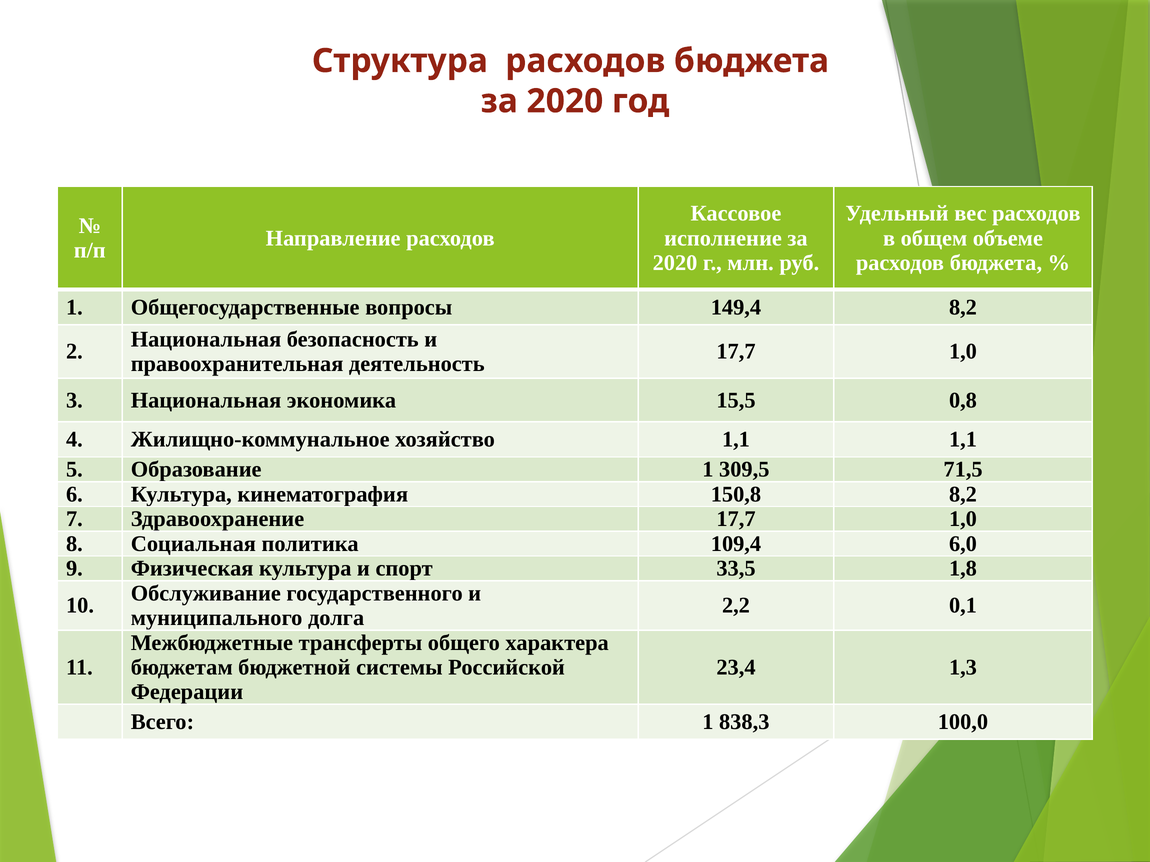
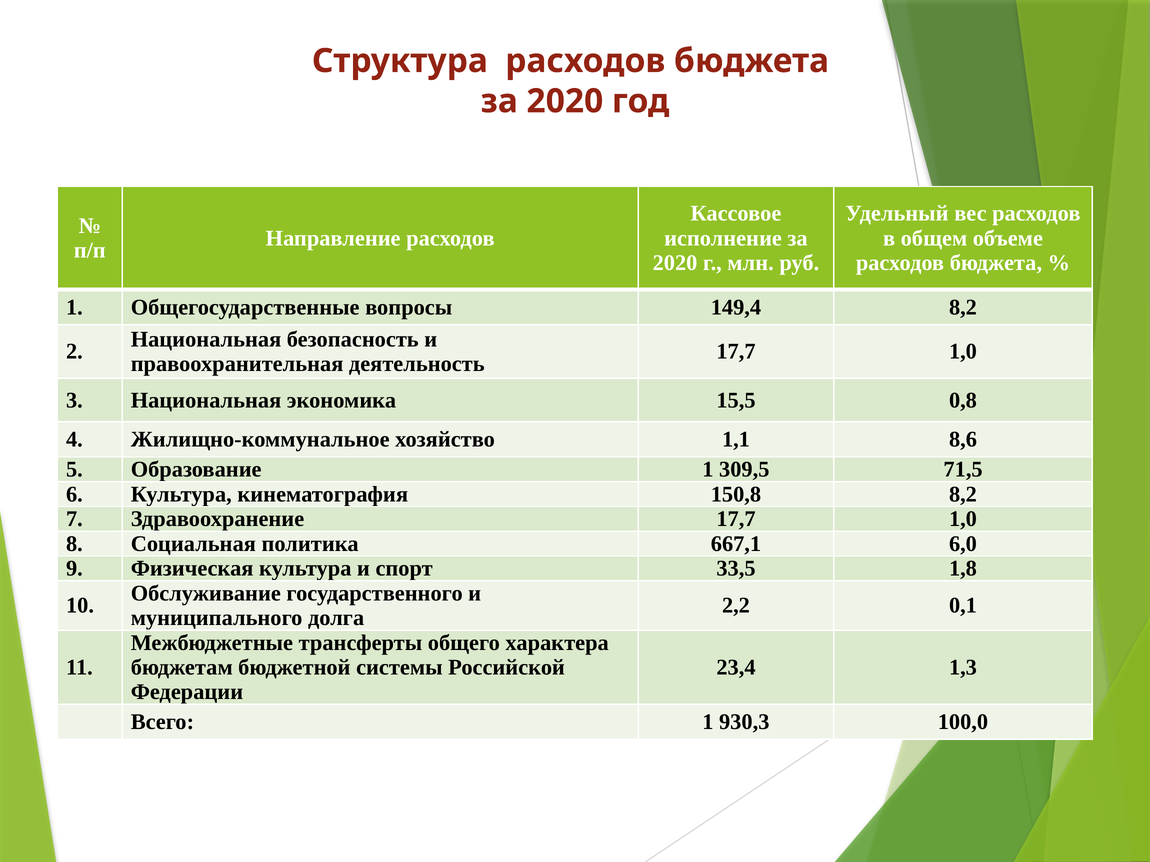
1,1 1,1: 1,1 -> 8,6
109,4: 109,4 -> 667,1
838,3: 838,3 -> 930,3
